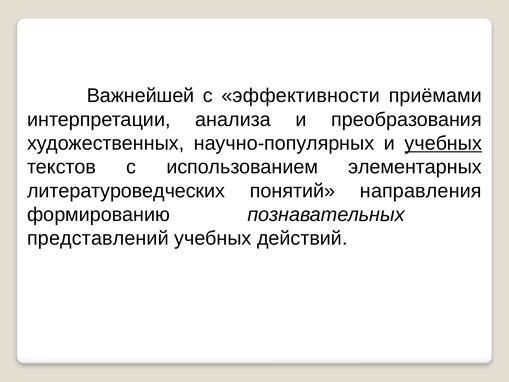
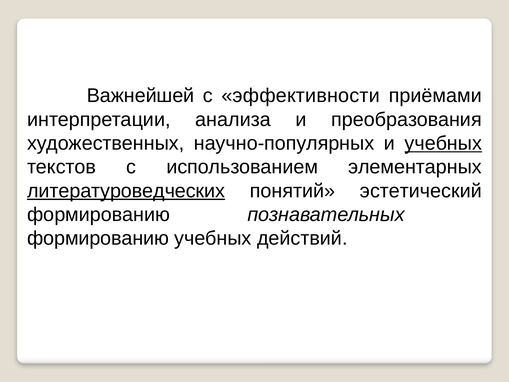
литературоведческих underline: none -> present
направления: направления -> эстетический
представлений at (98, 238): представлений -> формированию
